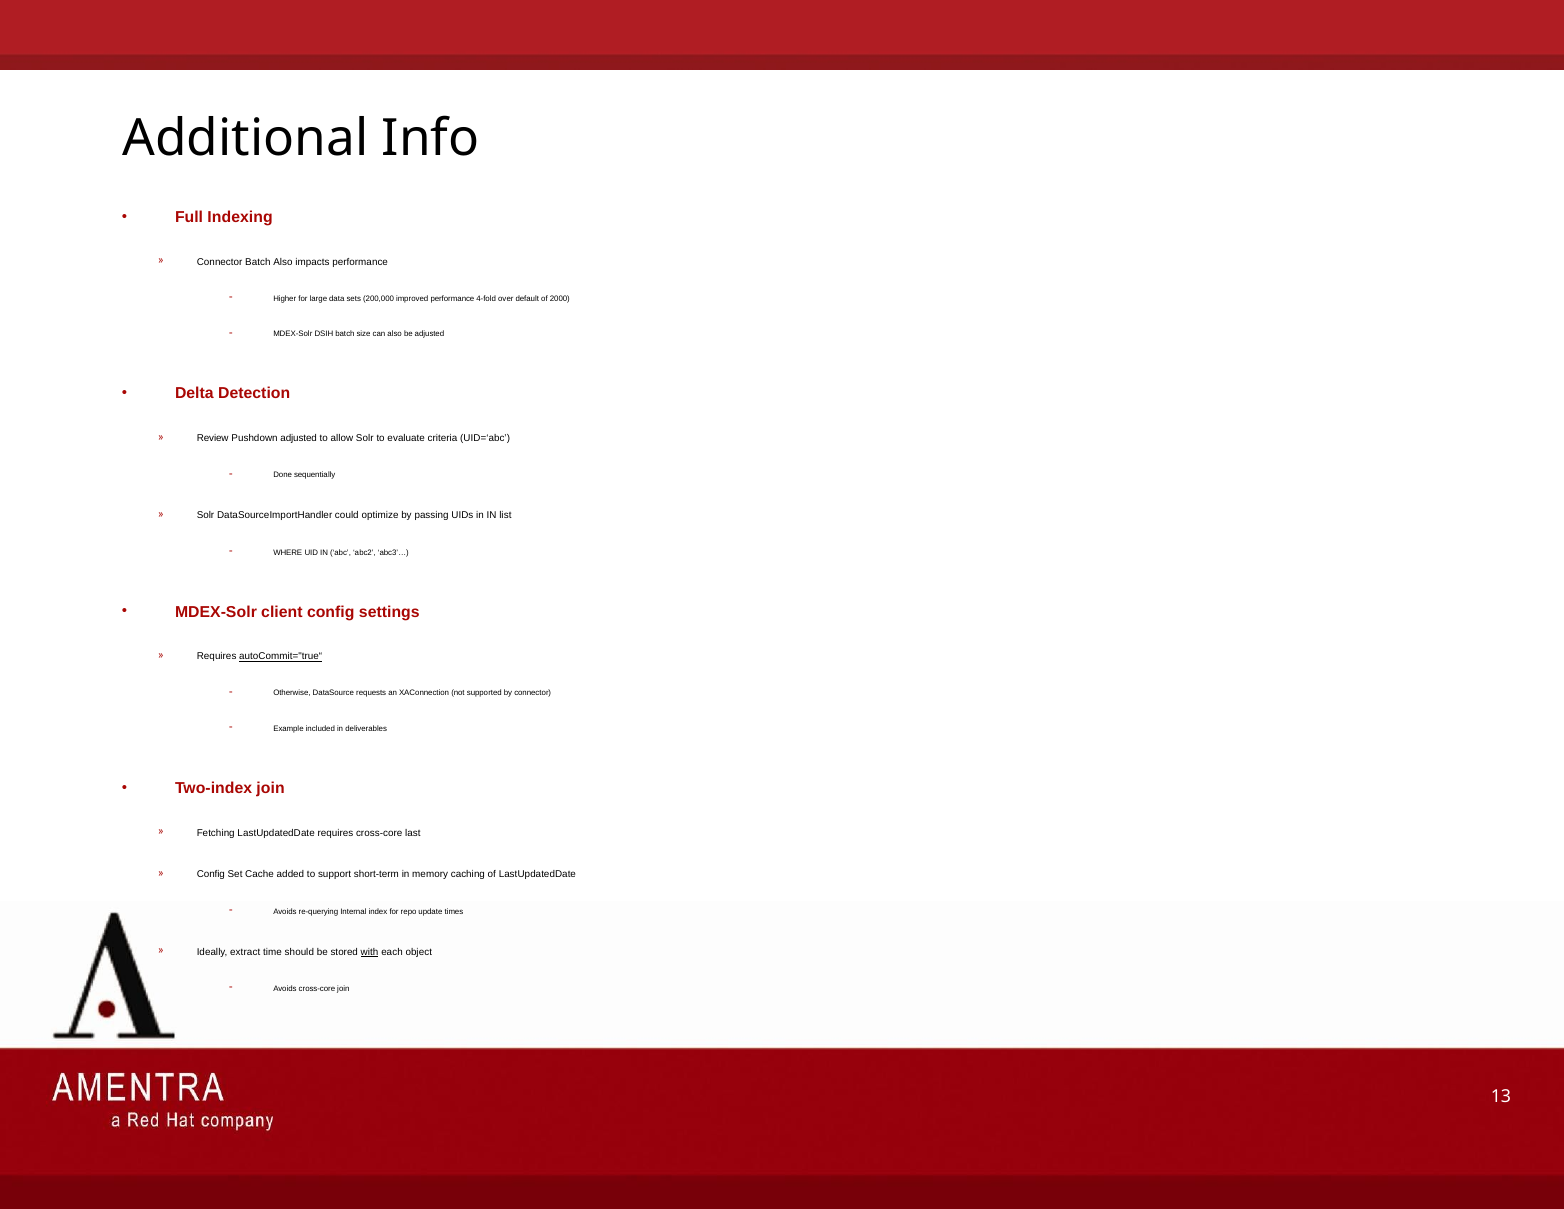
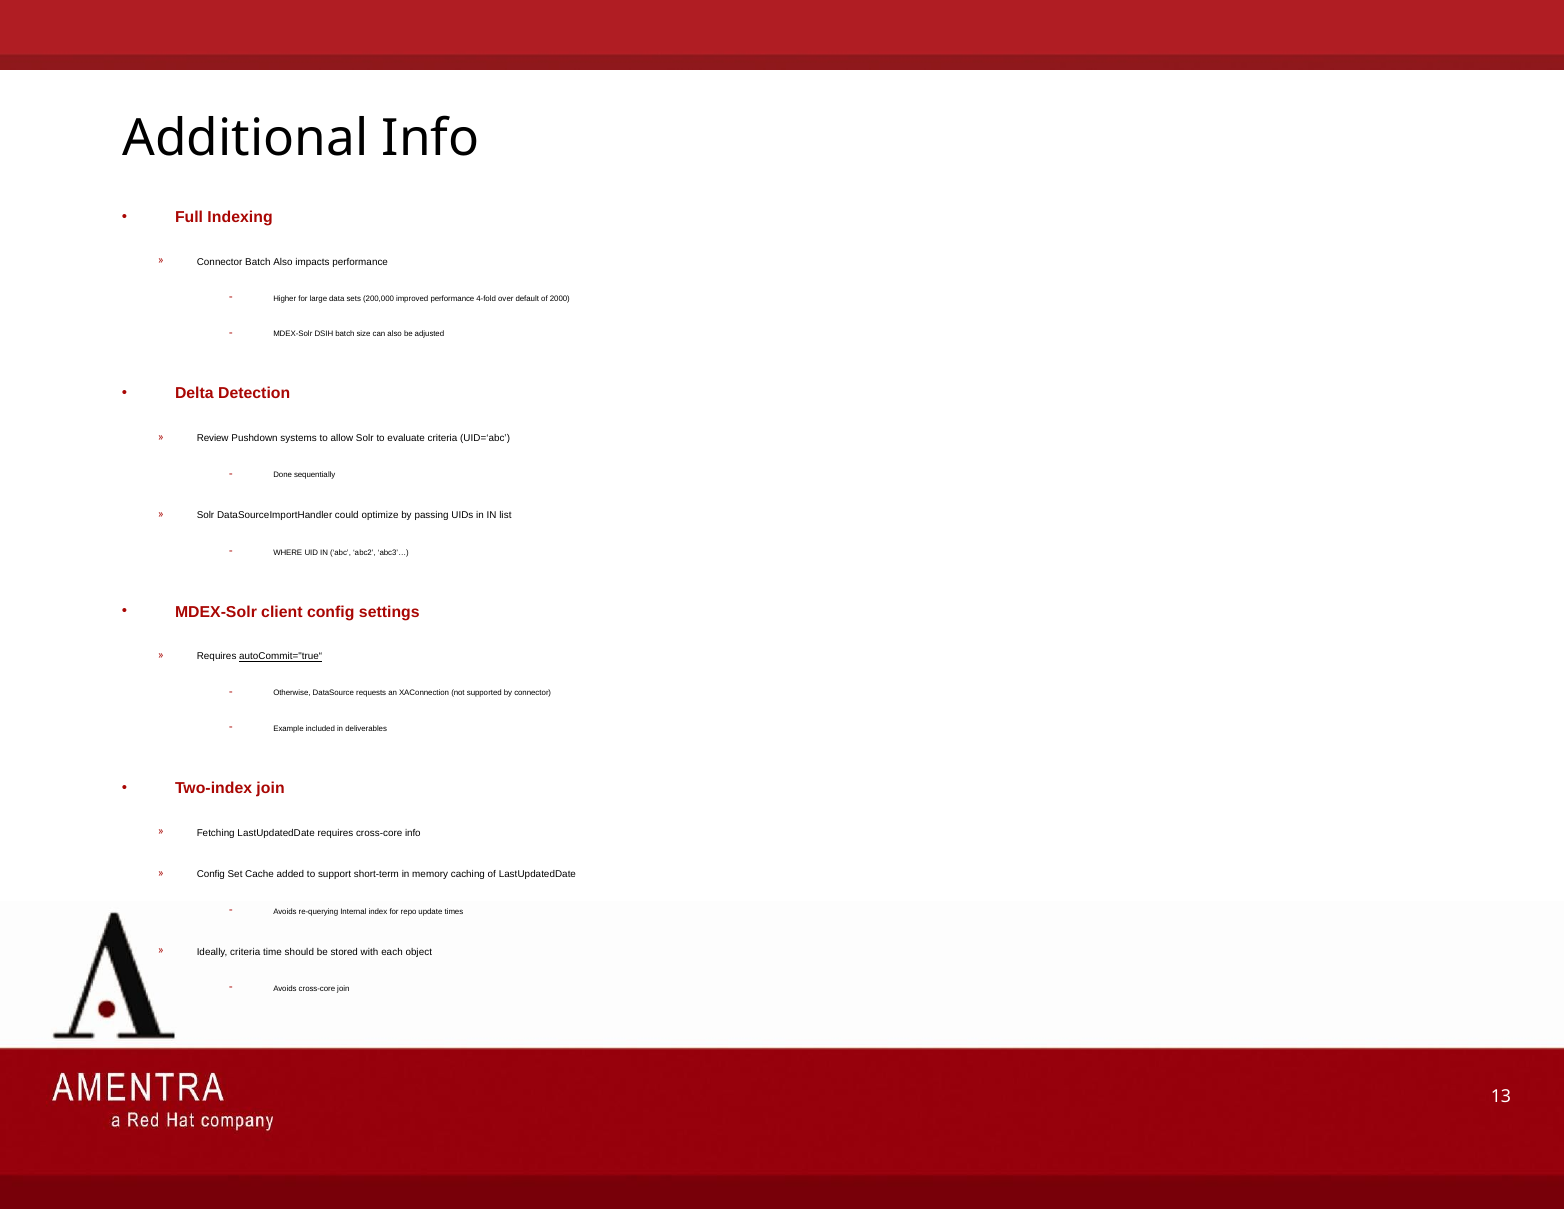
Pushdown adjusted: adjusted -> systems
cross-core last: last -> info
Ideally extract: extract -> criteria
with underline: present -> none
